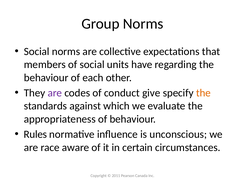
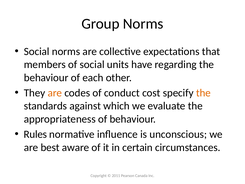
are at (55, 93) colour: purple -> orange
give: give -> cost
race: race -> best
